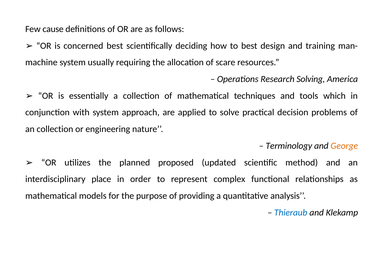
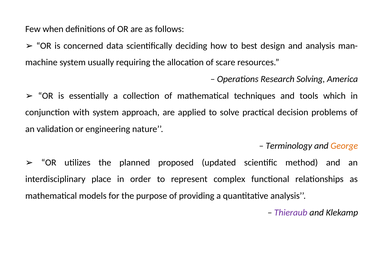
cause: cause -> when
concerned best: best -> data
and training: training -> analysis
an collection: collection -> validation
Thieraub colour: blue -> purple
